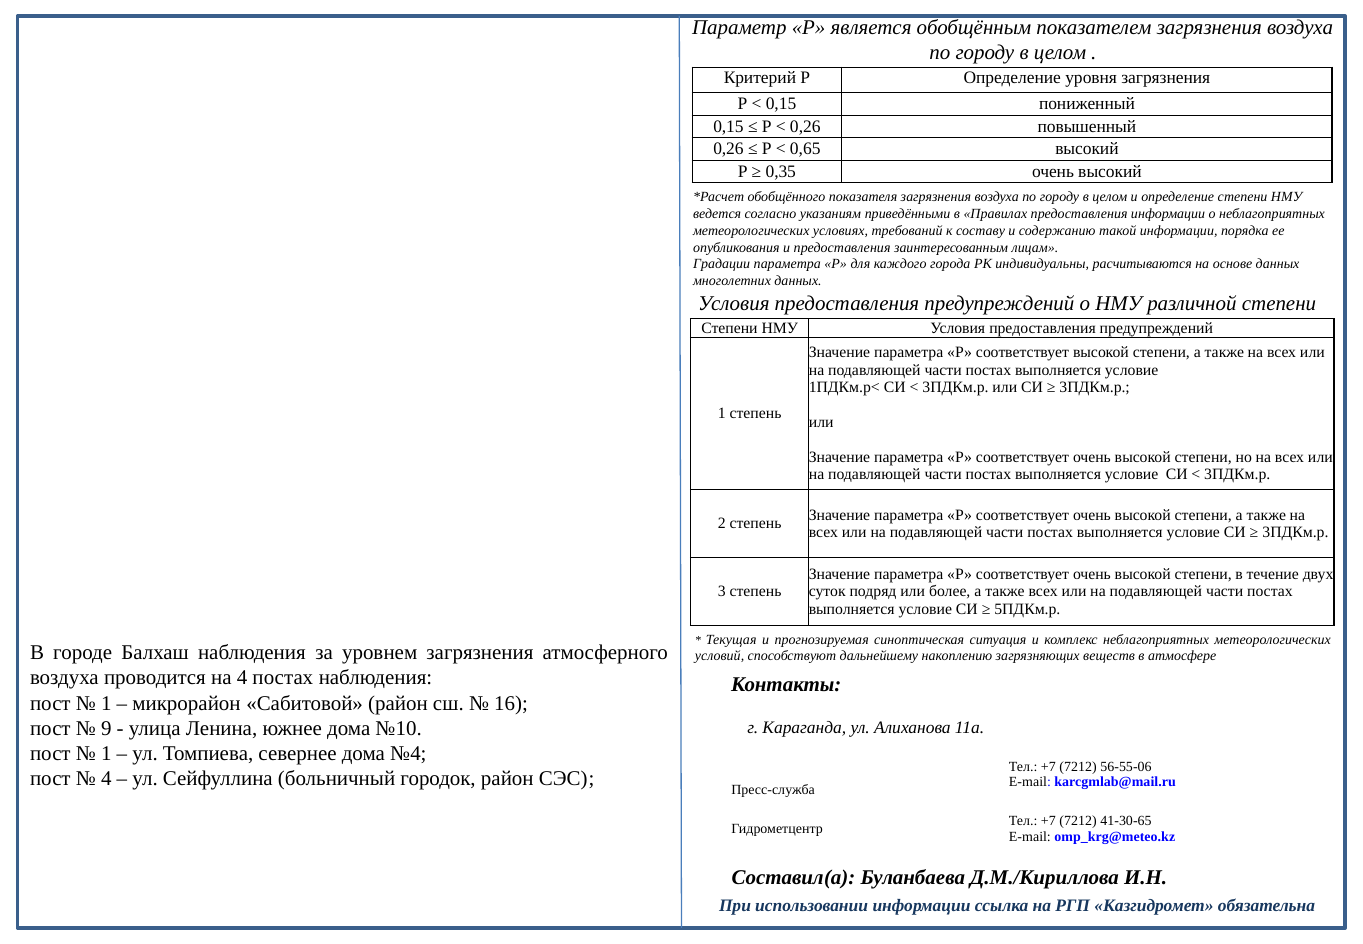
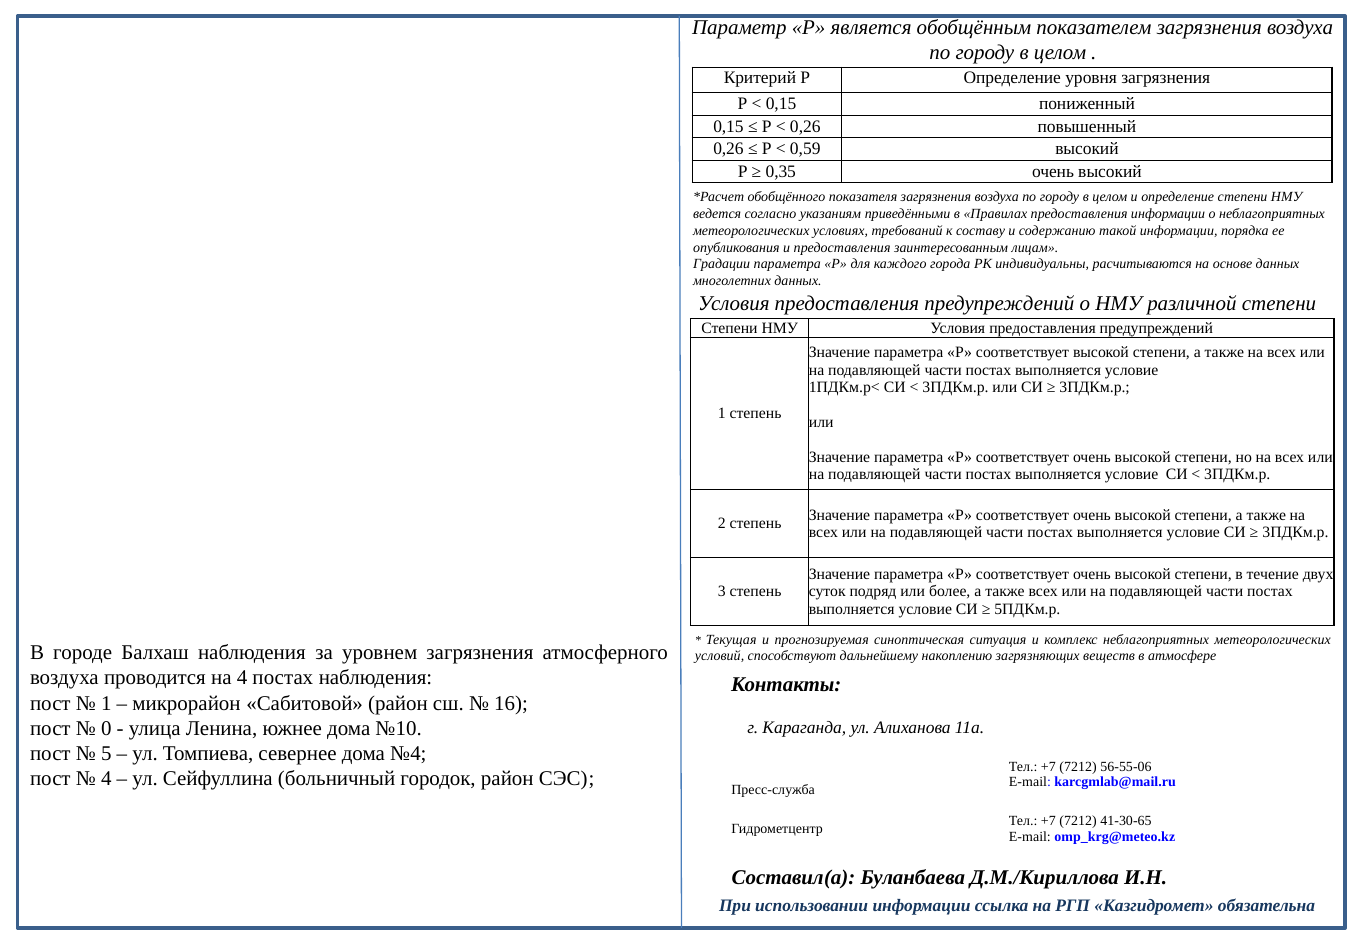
0,65: 0,65 -> 0,59
9: 9 -> 0
1 at (106, 753): 1 -> 5
